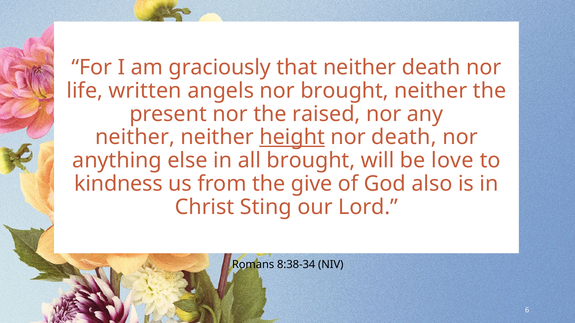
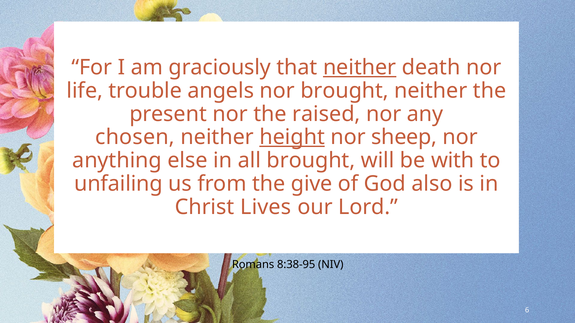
neither at (360, 68) underline: none -> present
written: written -> trouble
neither at (135, 137): neither -> chosen
nor death: death -> sheep
love: love -> with
kindness: kindness -> unfailing
Sting: Sting -> Lives
8:38-34: 8:38-34 -> 8:38-95
